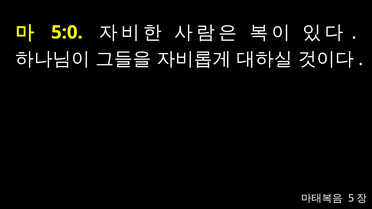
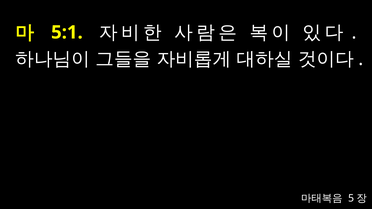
5:0: 5:0 -> 5:1
